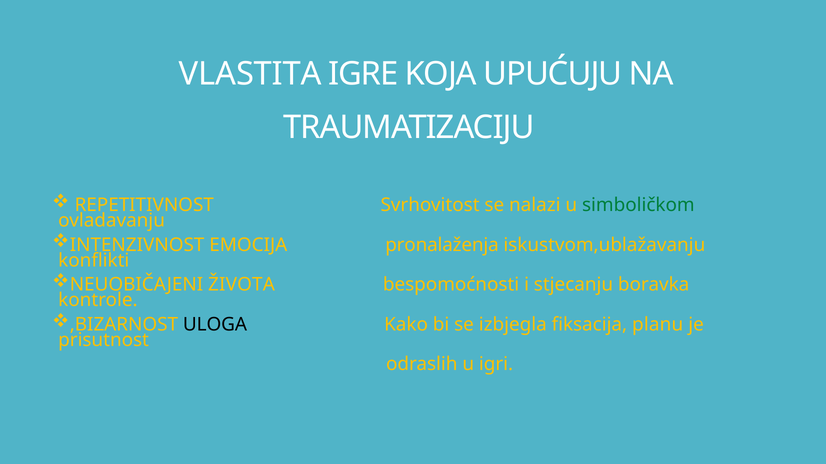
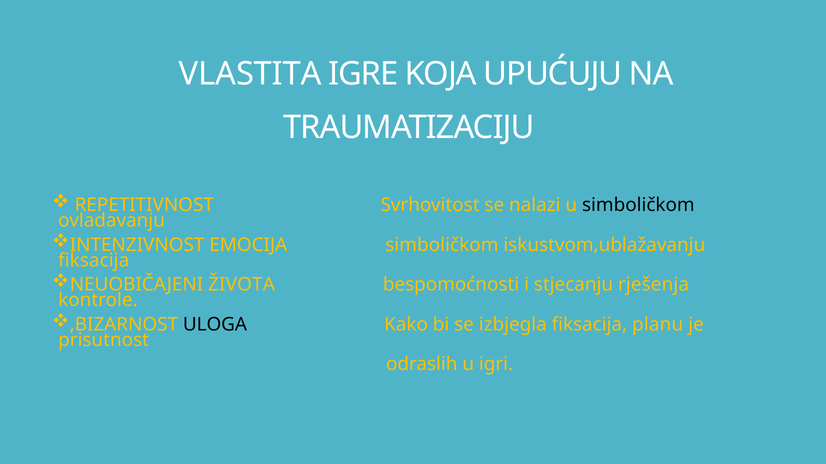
simboličkom at (638, 205) colour: green -> black
EMOCIJA pronalaženja: pronalaženja -> simboličkom
konflikti at (94, 261): konflikti -> fiksacija
boravka: boravka -> rješenja
